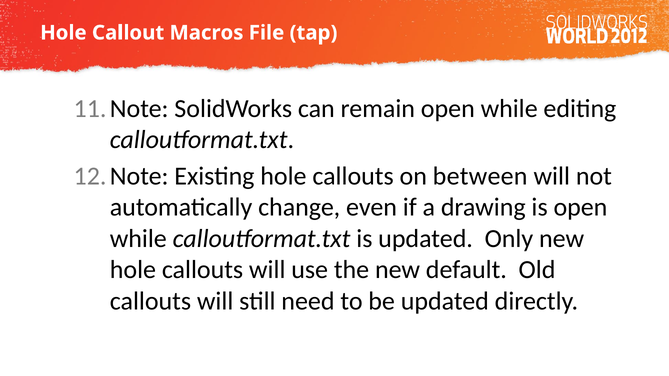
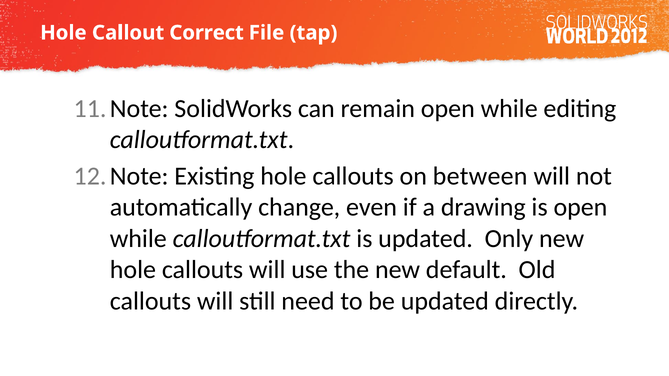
Macros: Macros -> Correct
